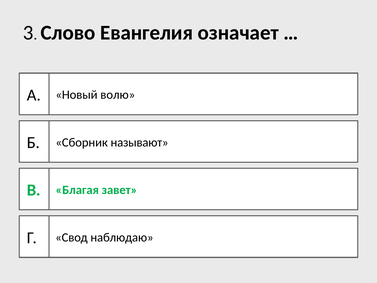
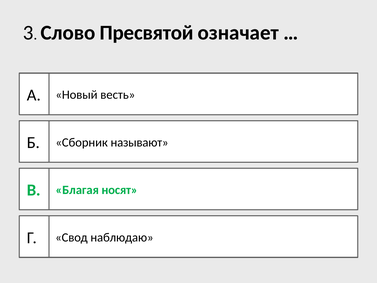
Евангелия: Евангелия -> Пресвятой
волю: волю -> весть
завет: завет -> носят
